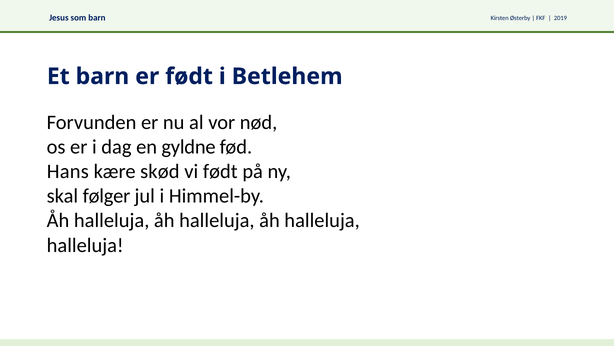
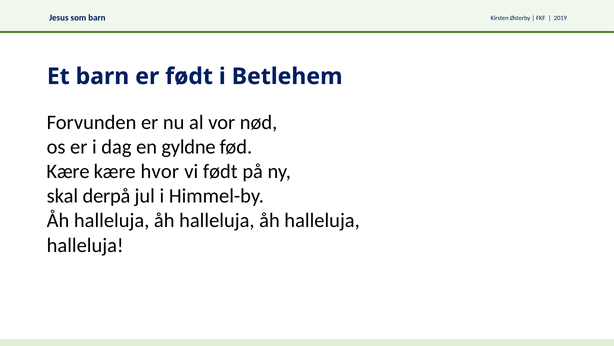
Hans at (68, 171): Hans -> Kære
skød: skød -> hvor
følger: følger -> derpå
